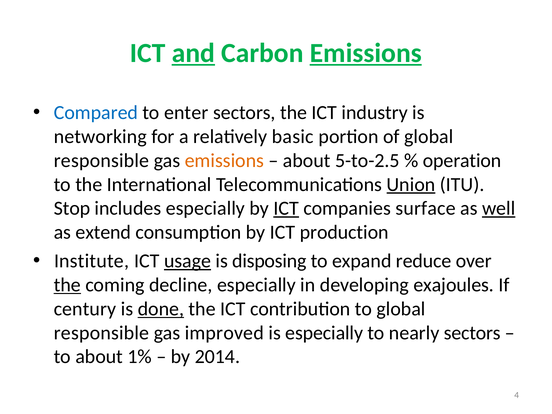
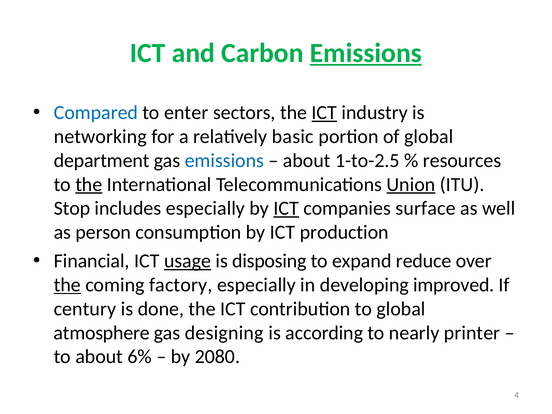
and underline: present -> none
ICT at (324, 113) underline: none -> present
responsible at (101, 161): responsible -> department
emissions at (224, 161) colour: orange -> blue
5-to-2.5: 5-to-2.5 -> 1-to-2.5
operation: operation -> resources
the at (89, 184) underline: none -> present
well underline: present -> none
extend: extend -> person
Institute: Institute -> Financial
decline: decline -> factory
exajoules: exajoules -> improved
done underline: present -> none
responsible at (101, 333): responsible -> atmosphere
improved: improved -> designing
is especially: especially -> according
nearly sectors: sectors -> printer
1%: 1% -> 6%
2014: 2014 -> 2080
